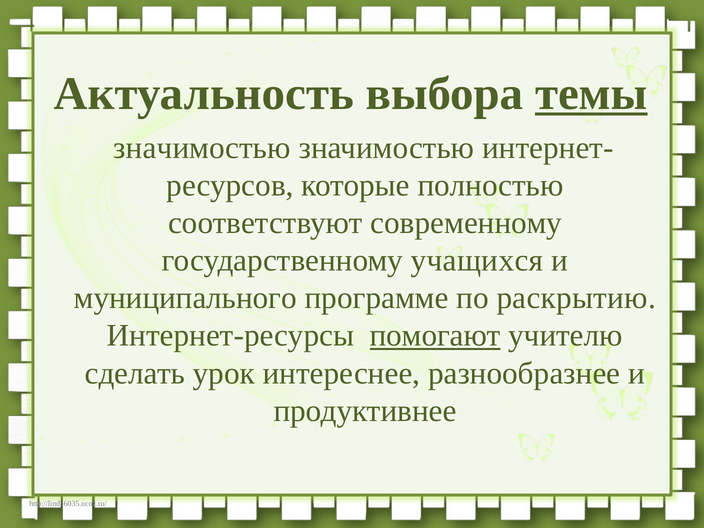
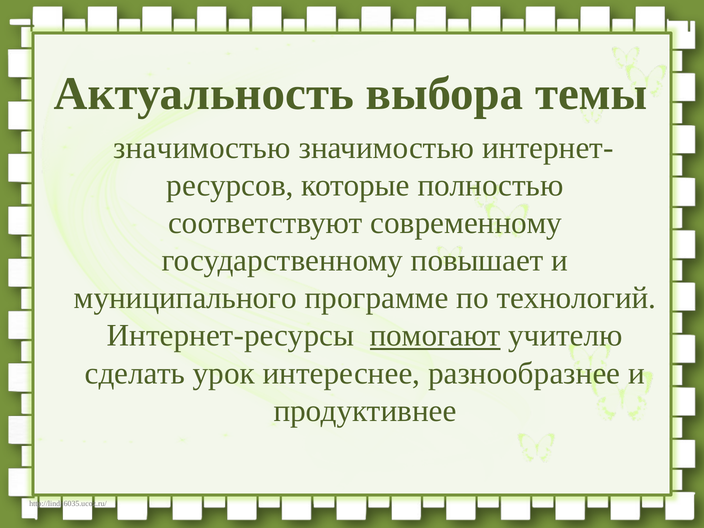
темы underline: present -> none
учащихся: учащихся -> повышает
раскрытию: раскрытию -> технологий
